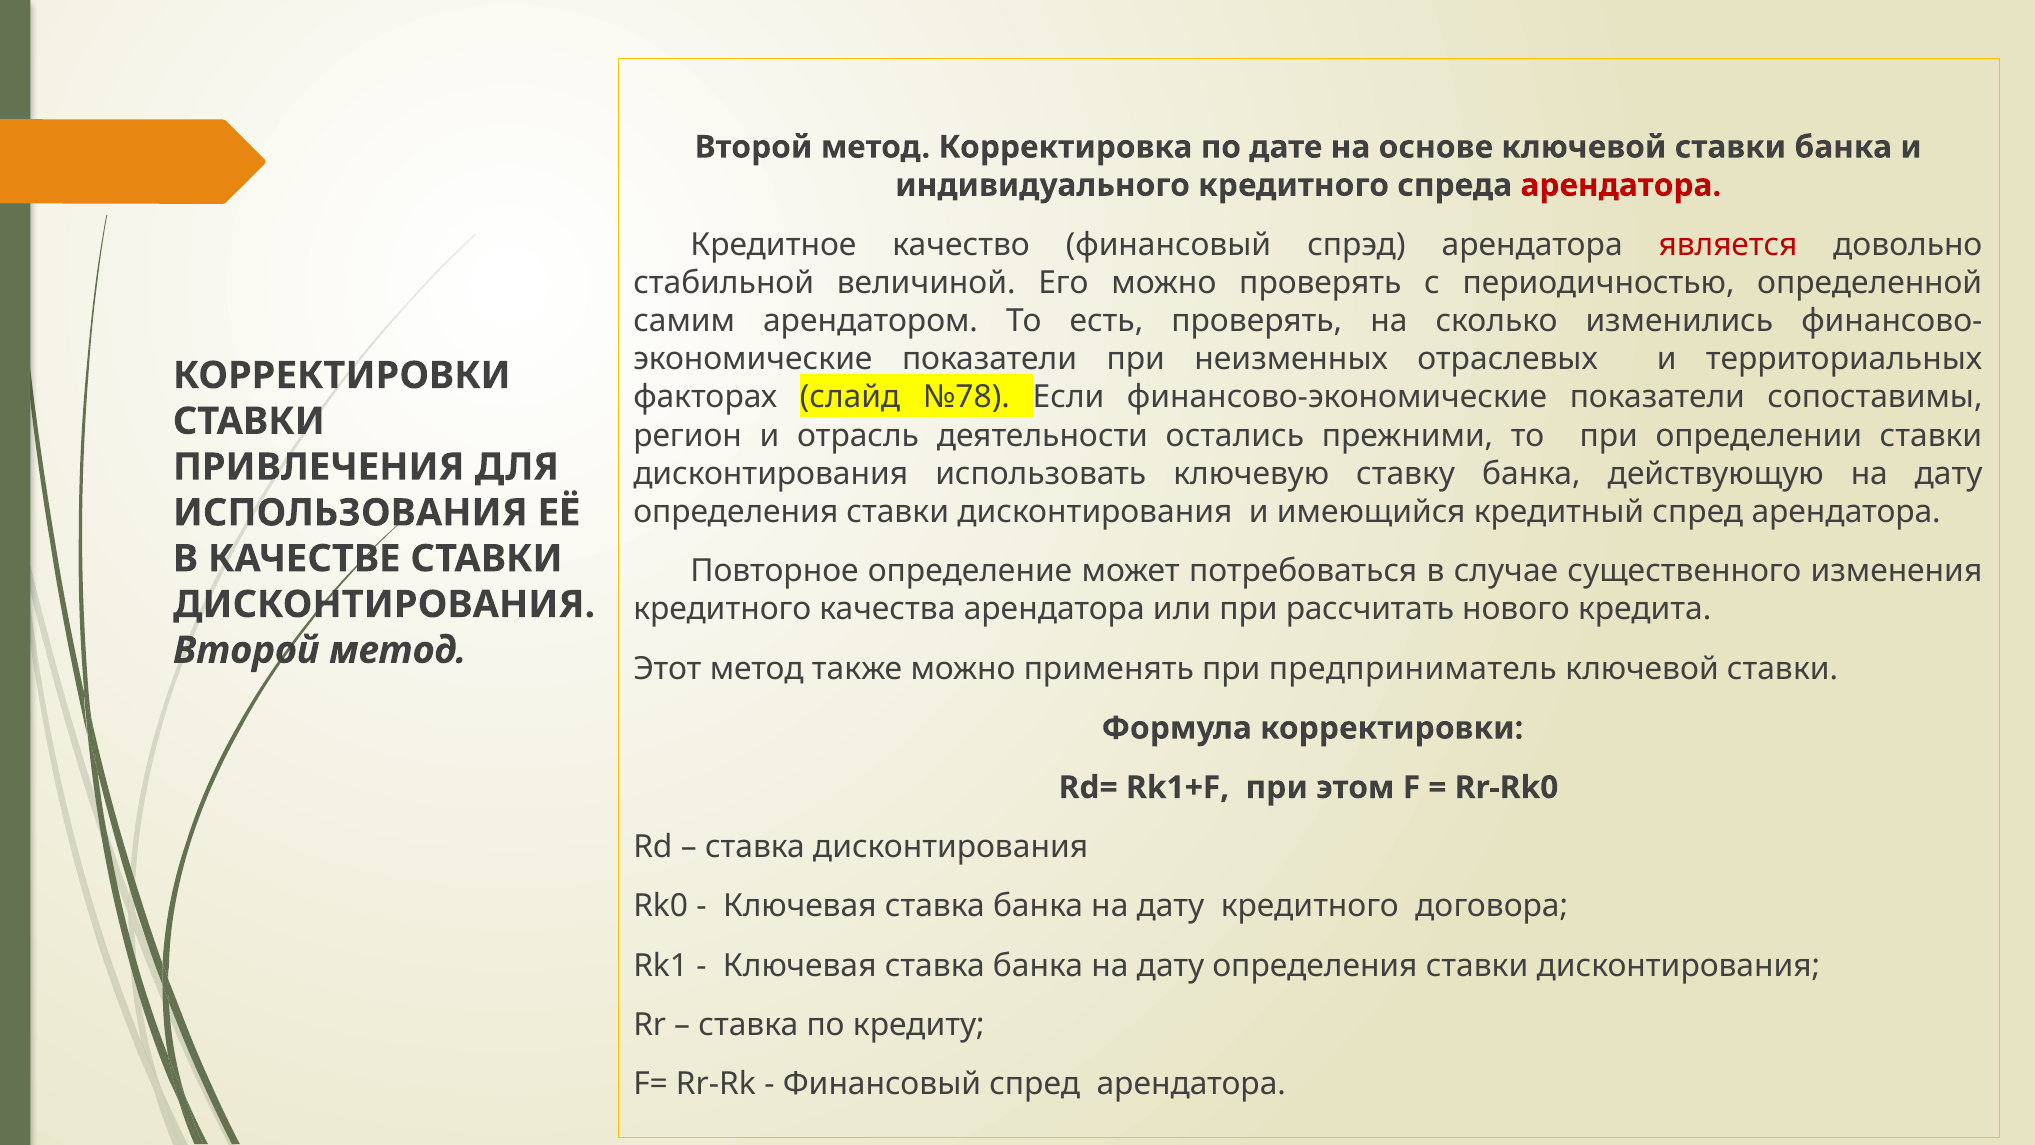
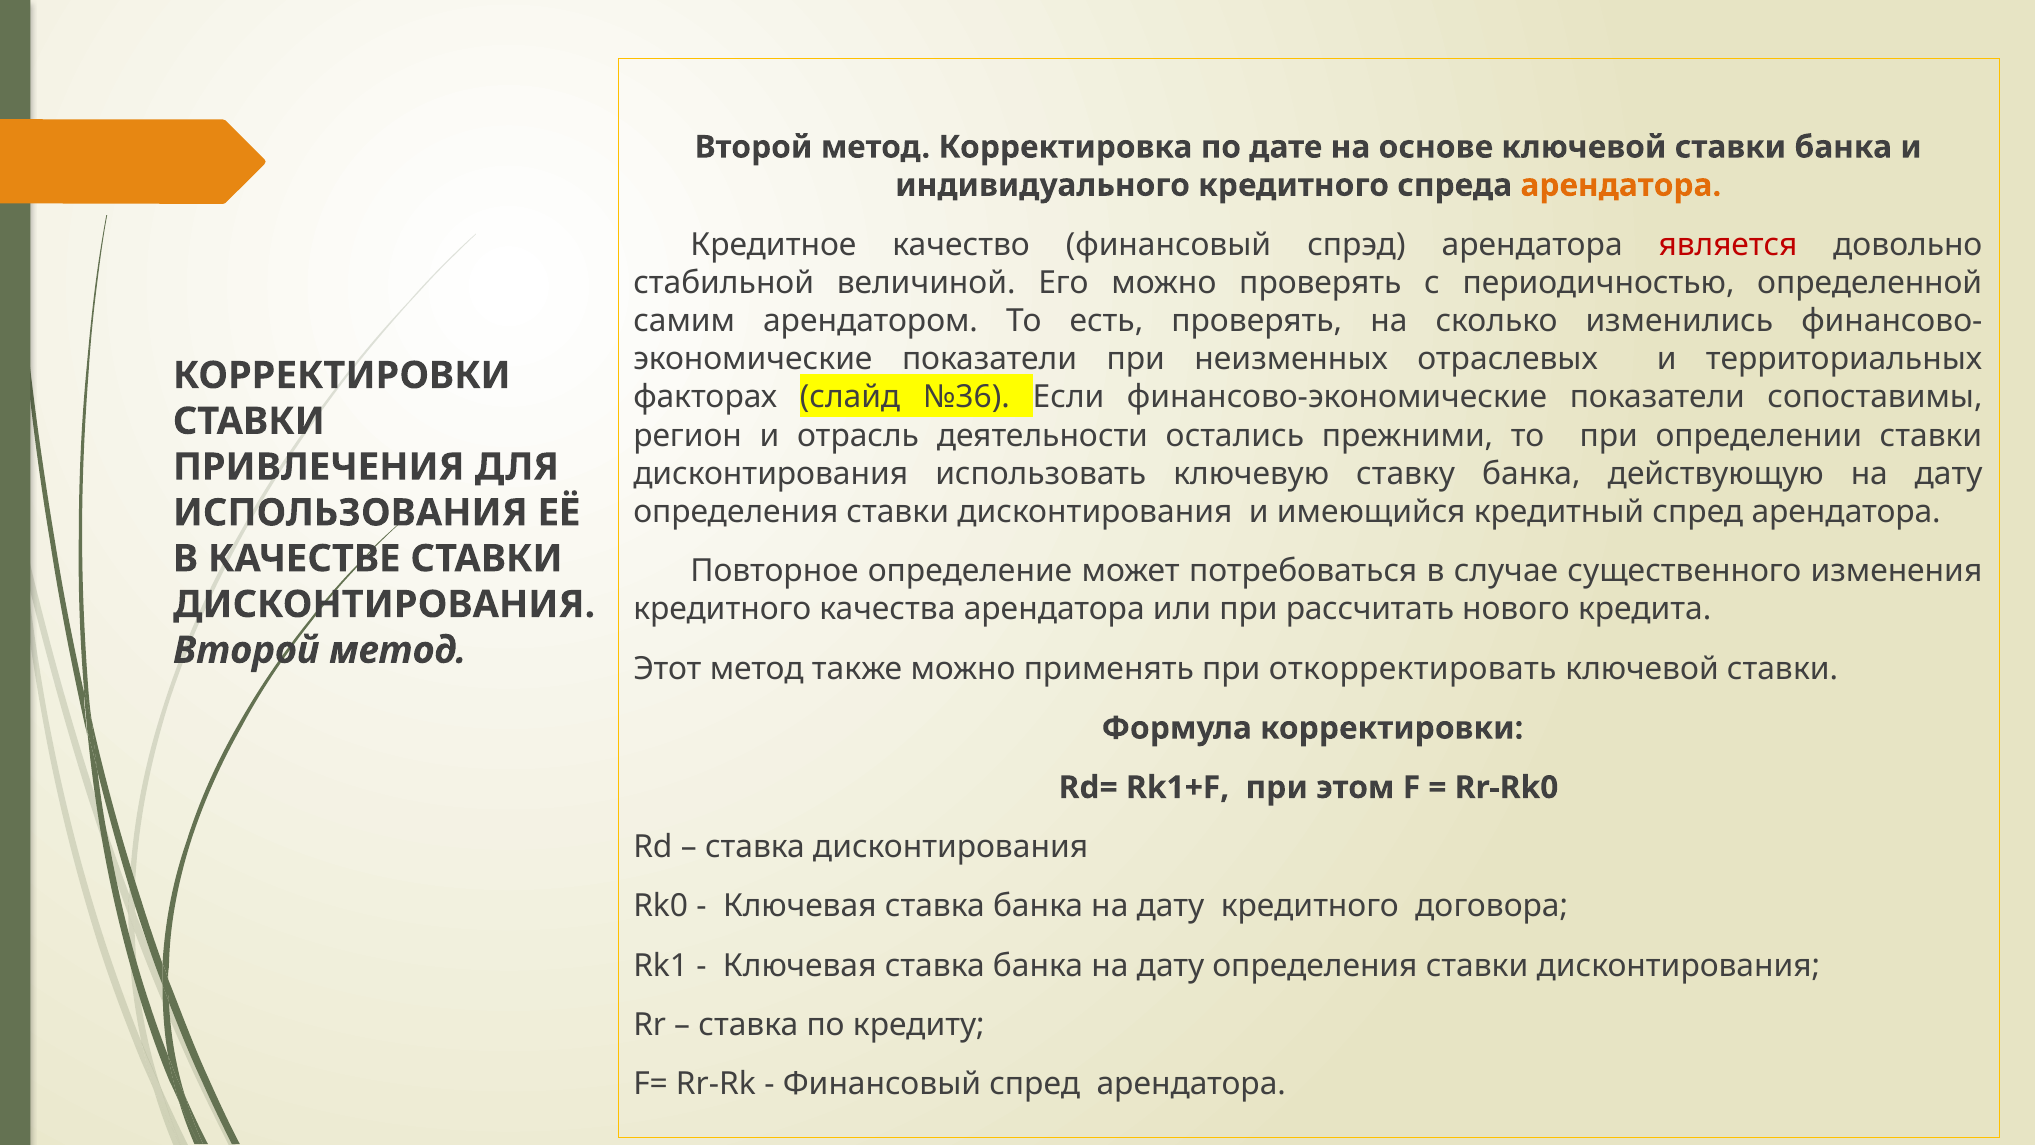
арендатора at (1621, 185) colour: red -> orange
№78: №78 -> №36
предприниматель: предприниматель -> откорректировать
